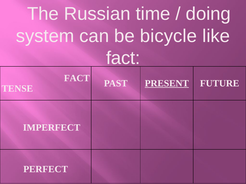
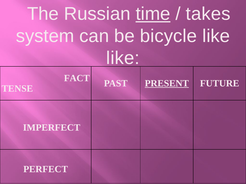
time underline: none -> present
doing: doing -> takes
fact at (123, 58): fact -> like
